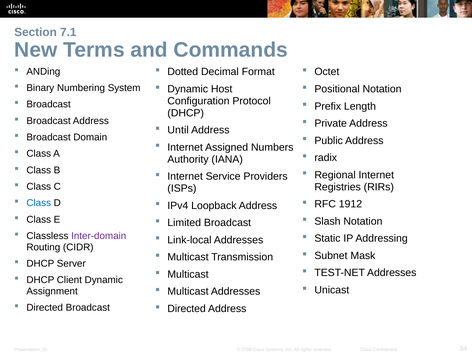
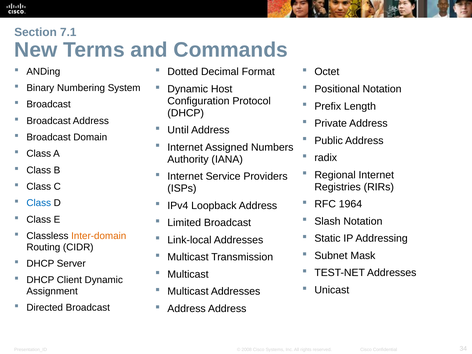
1912: 1912 -> 1964
Inter-domain colour: purple -> orange
Directed at (187, 309): Directed -> Address
